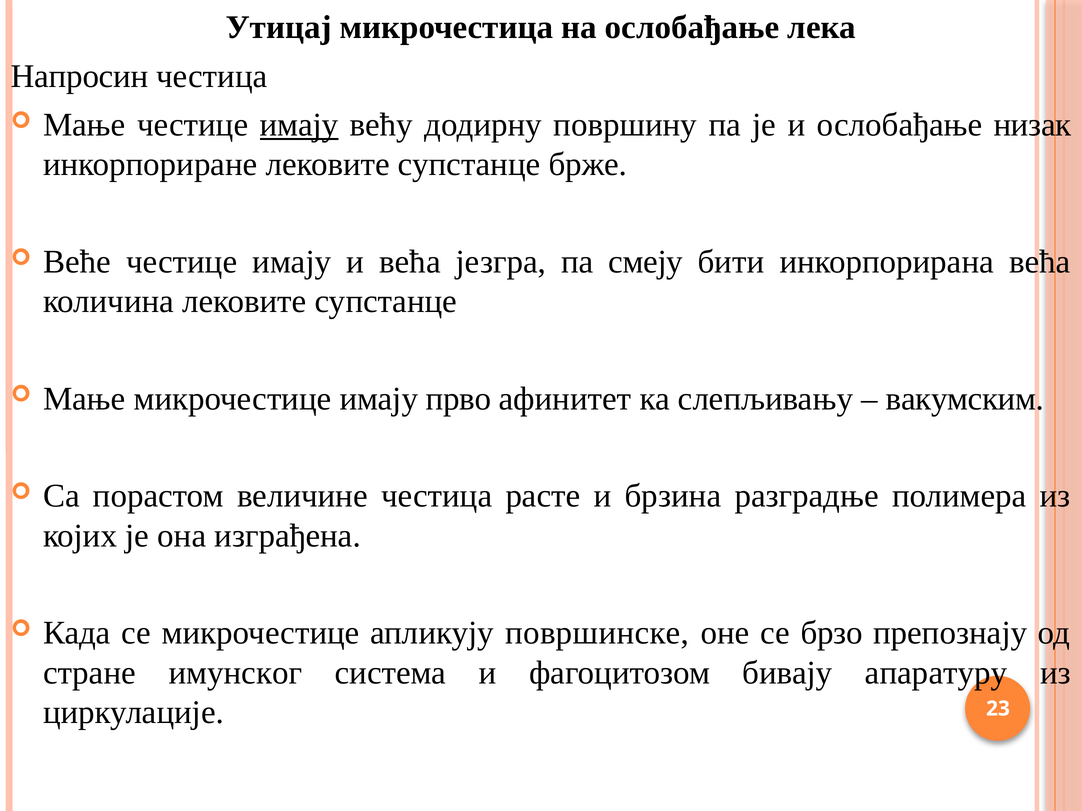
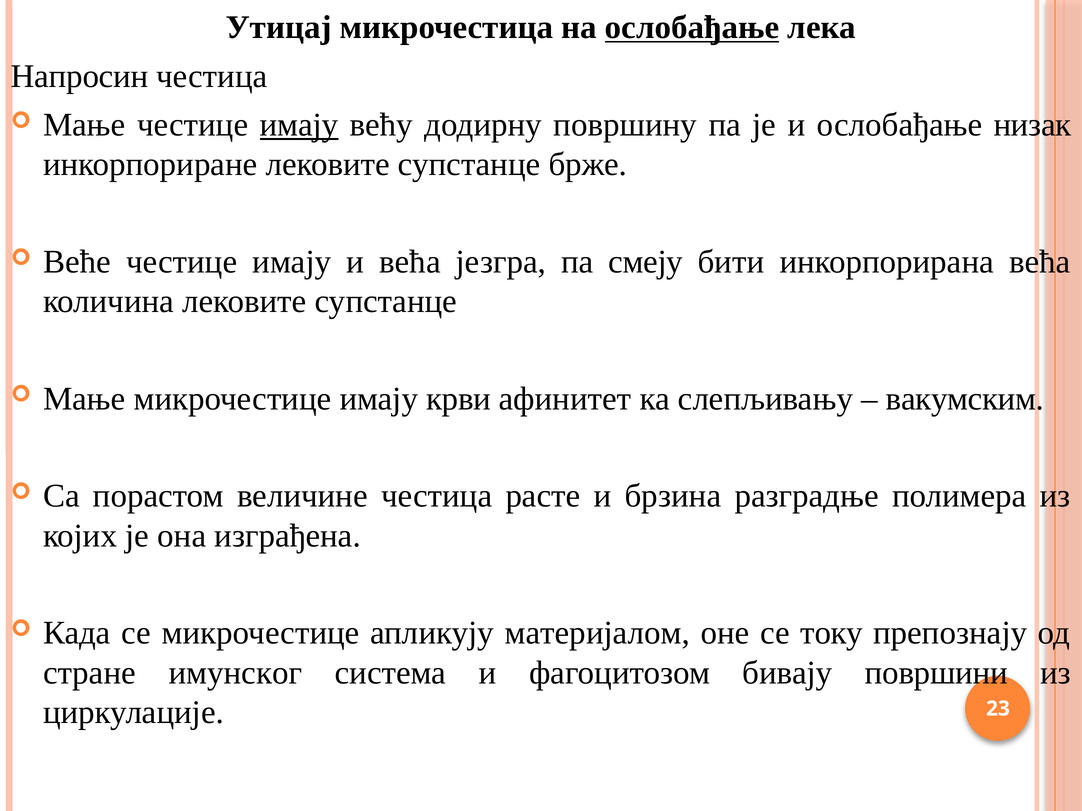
ослобађање at (692, 28) underline: none -> present
прво: прво -> крви
површинске: површинске -> материјалом
брзо: брзо -> току
апаратуру: апаратуру -> површини
